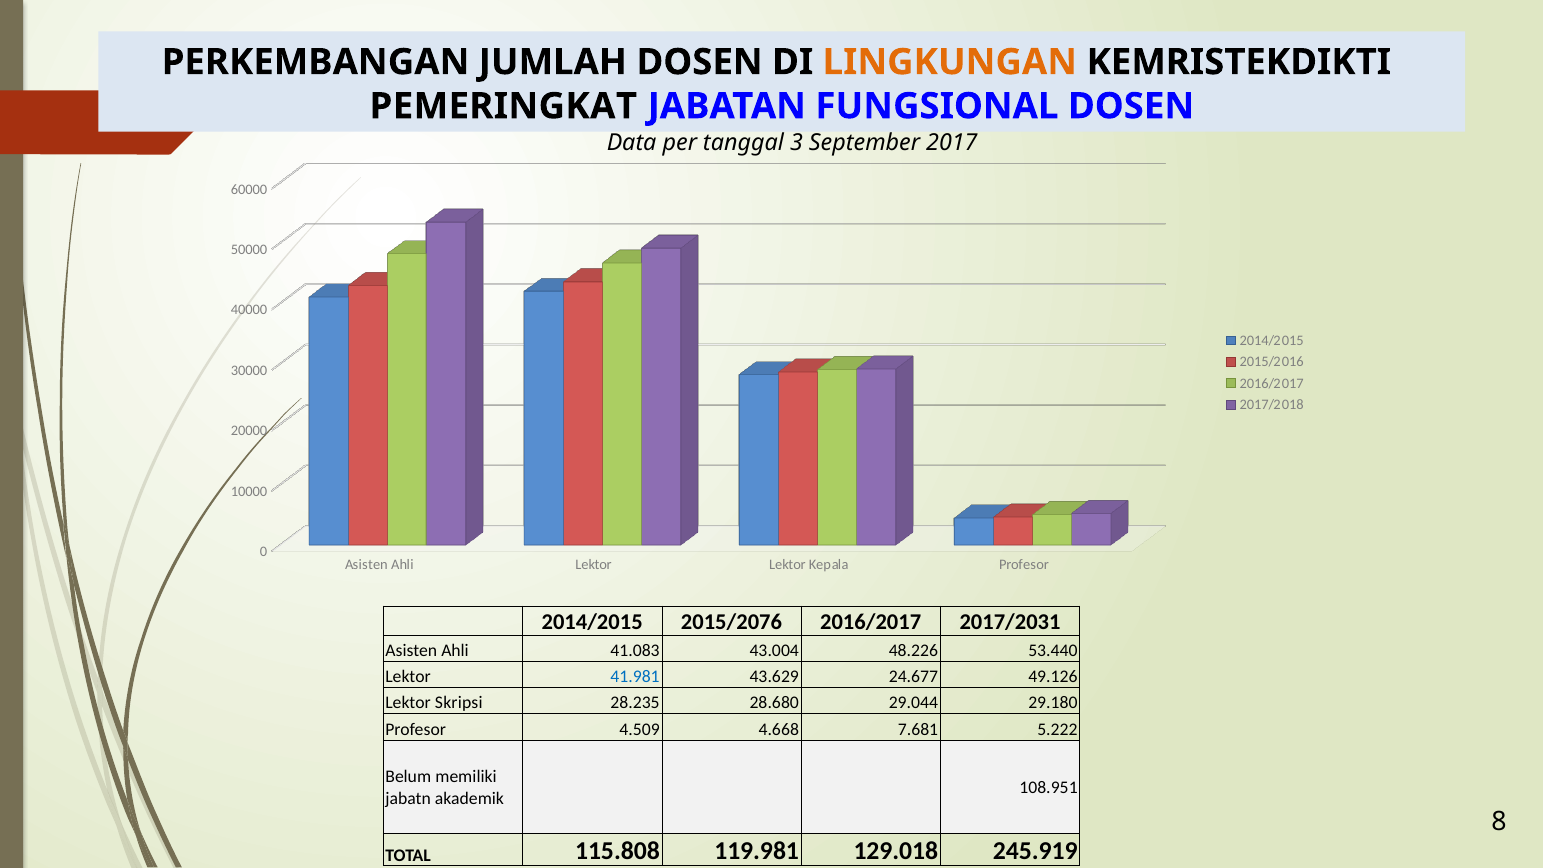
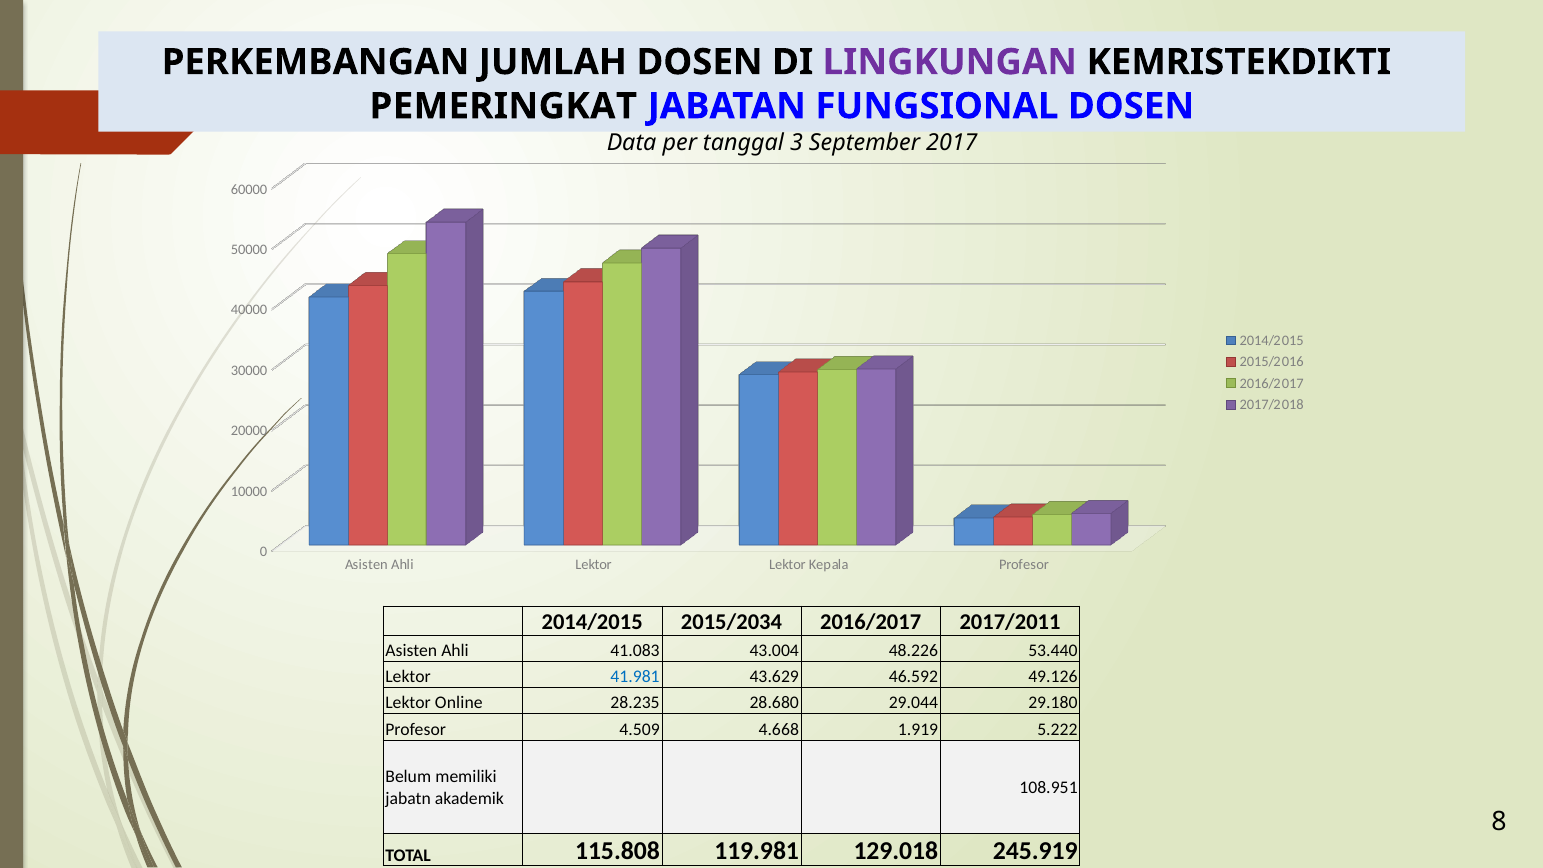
LINGKUNGAN colour: orange -> purple
2015/2076: 2015/2076 -> 2015/2034
2017/2031: 2017/2031 -> 2017/2011
24.677: 24.677 -> 46.592
Skripsi: Skripsi -> Online
7.681: 7.681 -> 1.919
